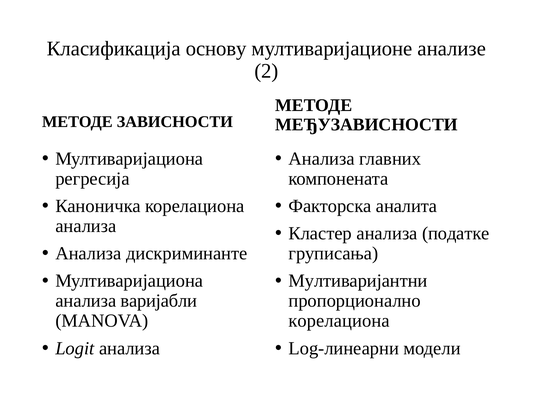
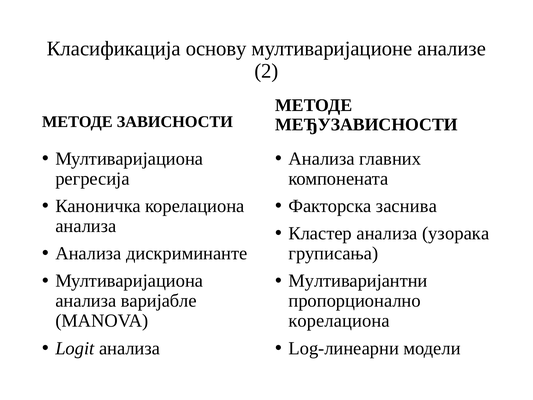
аналита: аналита -> заснива
податке: податке -> узорака
варијабли: варијабли -> варијабле
